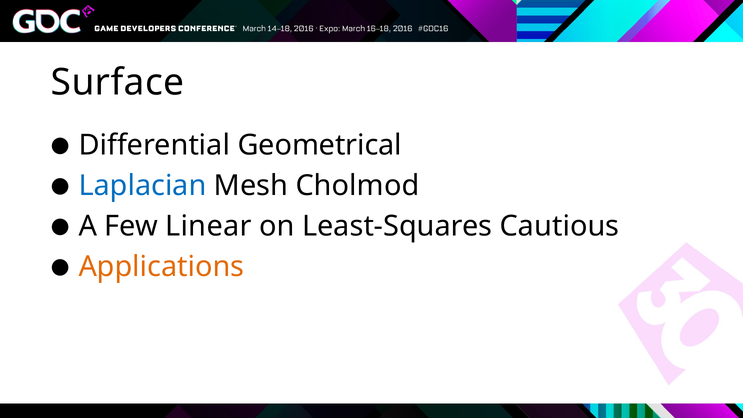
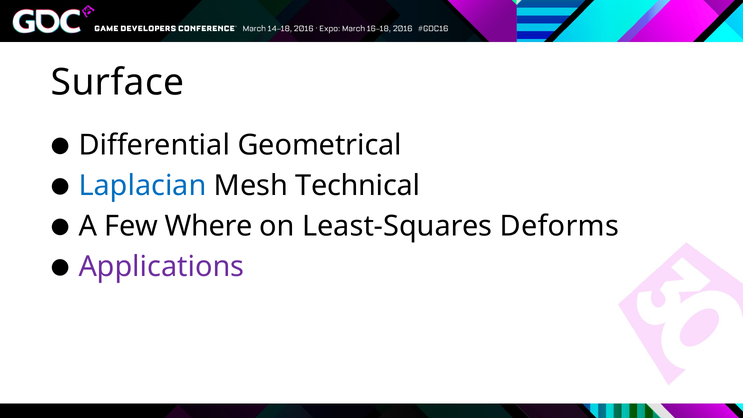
Cholmod: Cholmod -> Technical
Linear: Linear -> Where
Cautious: Cautious -> Deforms
Applications colour: orange -> purple
